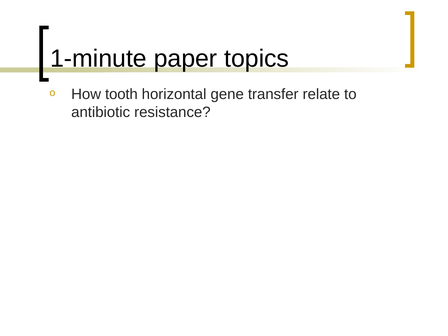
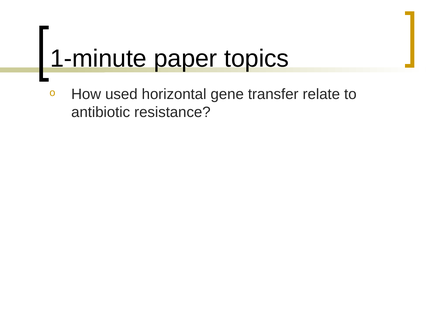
tooth: tooth -> used
